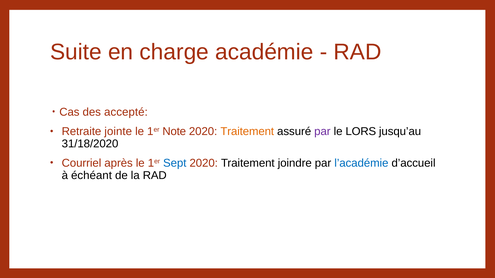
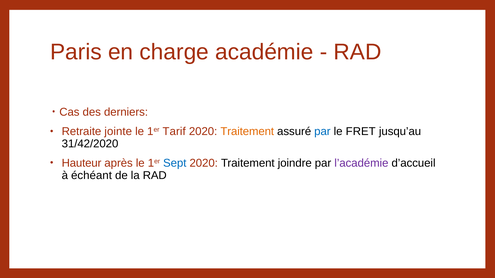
Suite: Suite -> Paris
accepté: accepté -> derniers
Note: Note -> Tarif
par at (322, 132) colour: purple -> blue
LORS: LORS -> FRET
31/18/2020: 31/18/2020 -> 31/42/2020
Courriel: Courriel -> Hauteur
l’académie colour: blue -> purple
